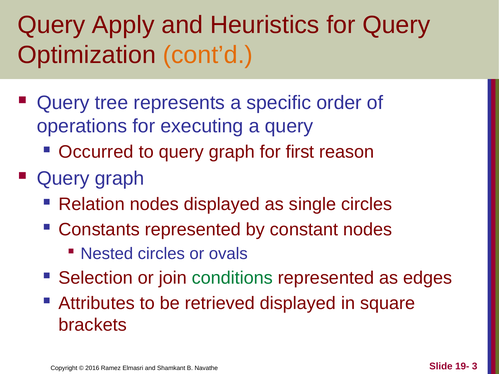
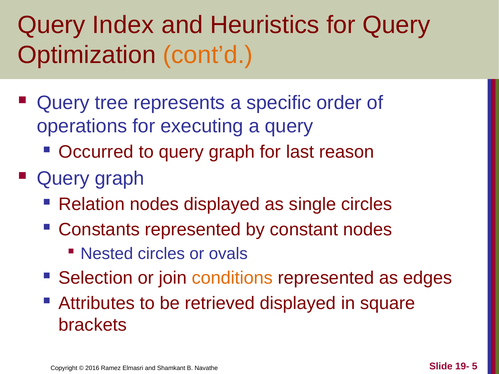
Apply: Apply -> Index
first: first -> last
conditions colour: green -> orange
3: 3 -> 5
